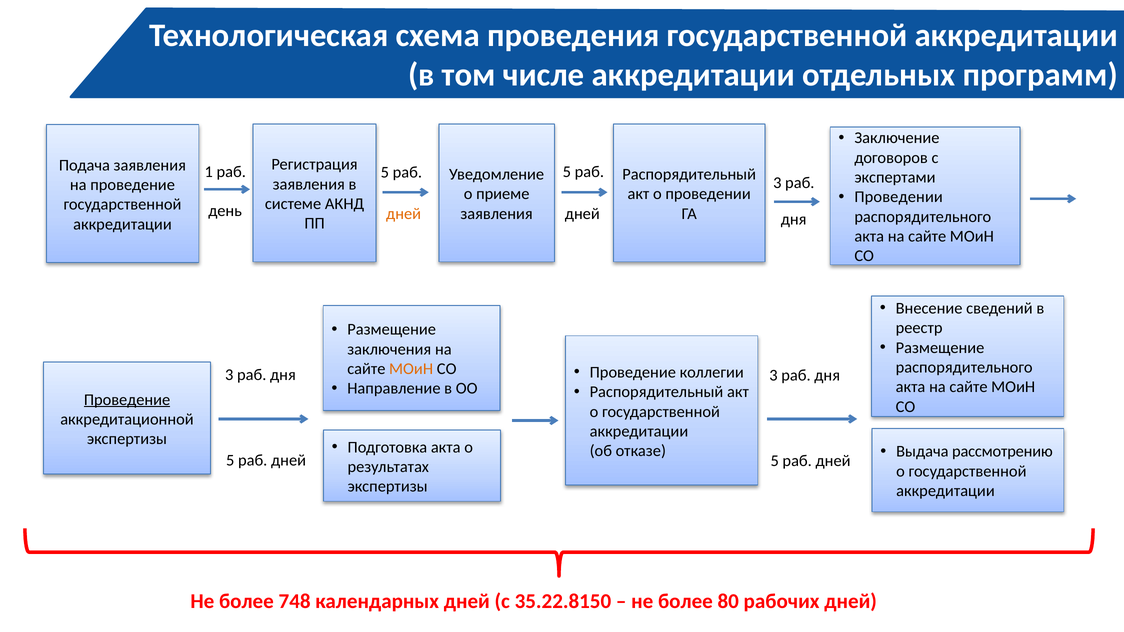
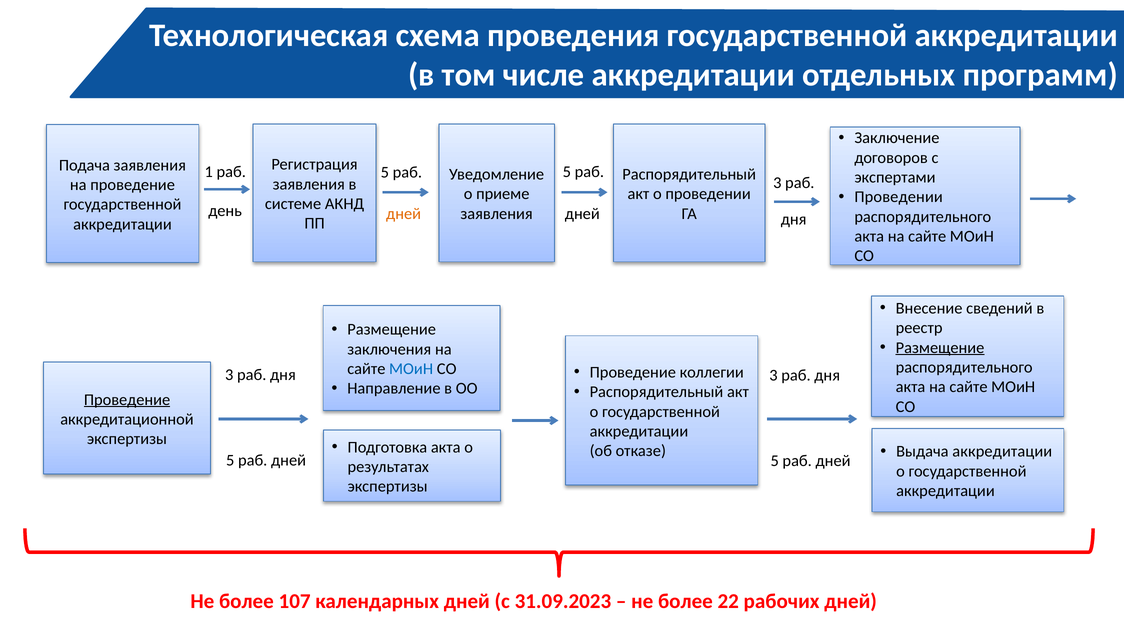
Размещение at (940, 348) underline: none -> present
МОиН at (411, 369) colour: orange -> blue
Выдача рассмотрению: рассмотрению -> аккредитации
748: 748 -> 107
35.22.8150: 35.22.8150 -> 31.09.2023
80: 80 -> 22
